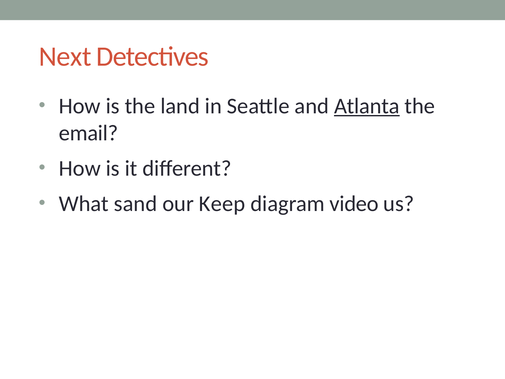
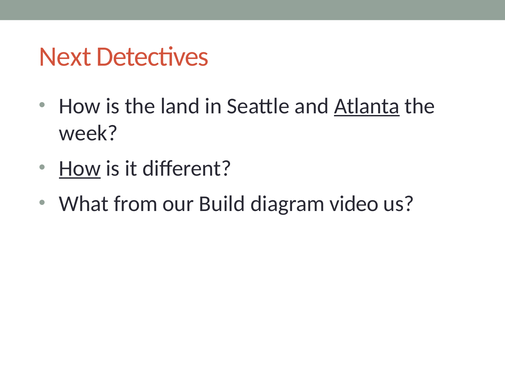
email: email -> week
How at (80, 168) underline: none -> present
sand: sand -> from
Keep: Keep -> Build
